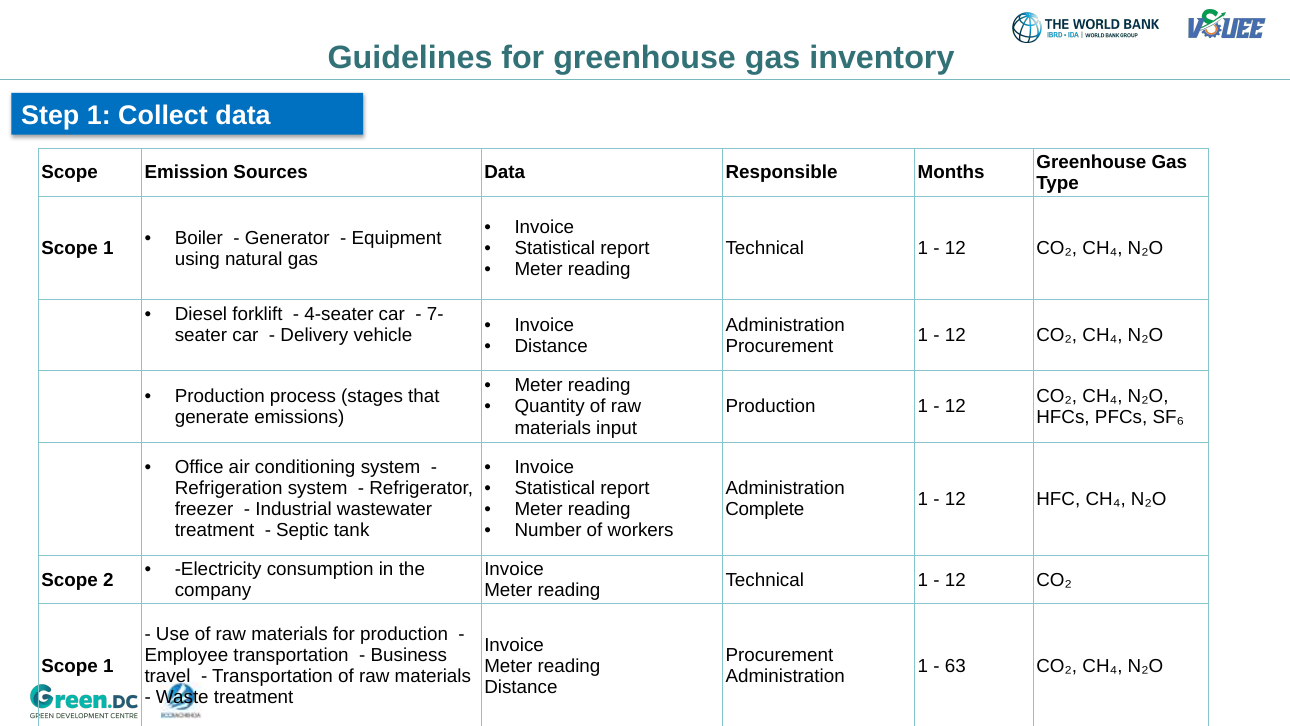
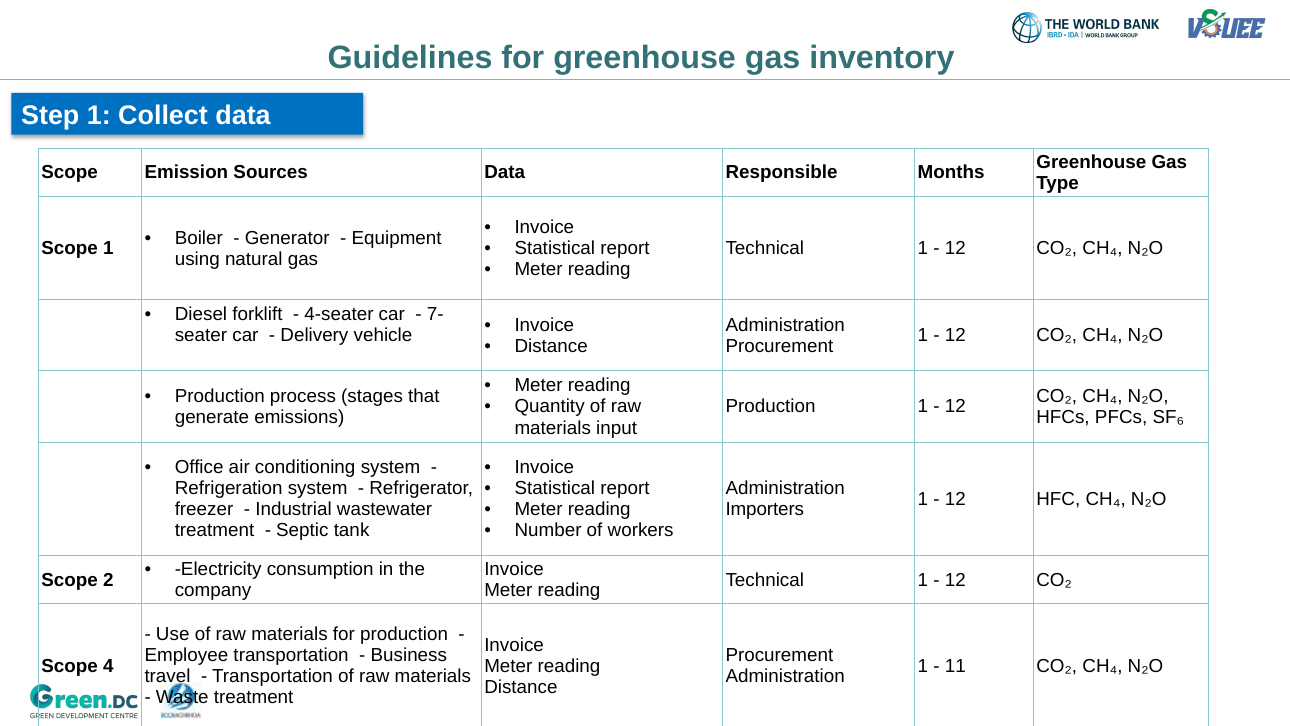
Complete: Complete -> Importers
1 at (108, 666): 1 -> 4
63: 63 -> 11
